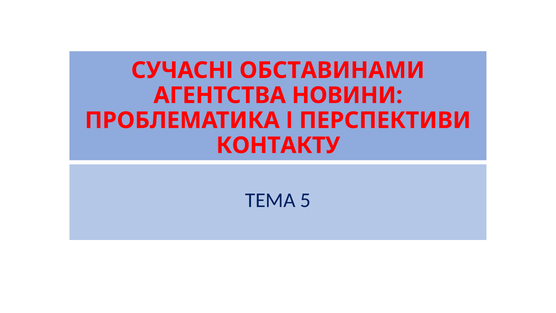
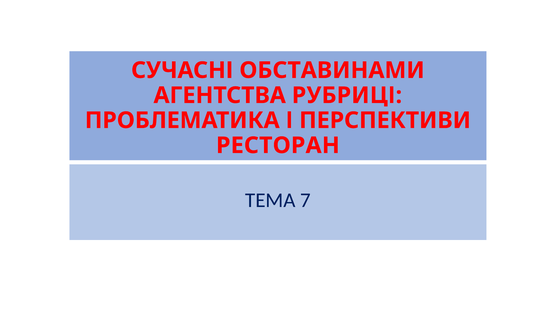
НОВИНИ: НОВИНИ -> РУБРИЦІ
КОНТАКТУ: КОНТАКТУ -> РЕСТОРАН
5: 5 -> 7
